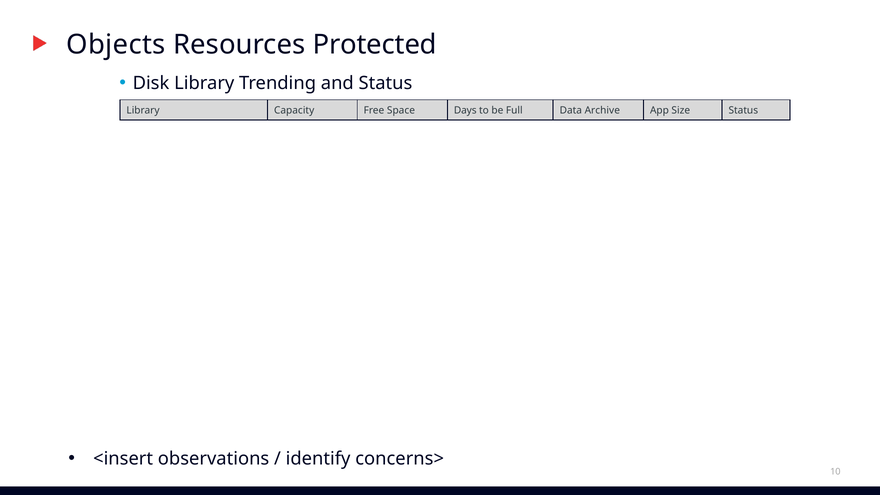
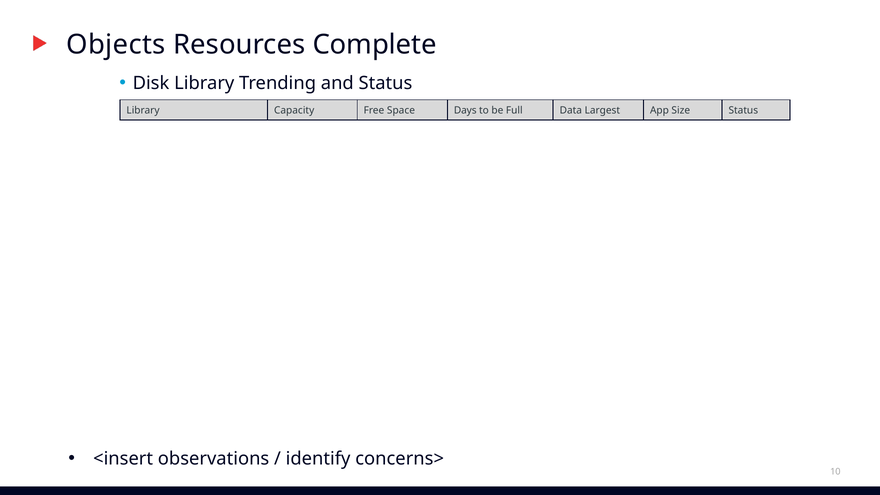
Protected: Protected -> Complete
Archive: Archive -> Largest
